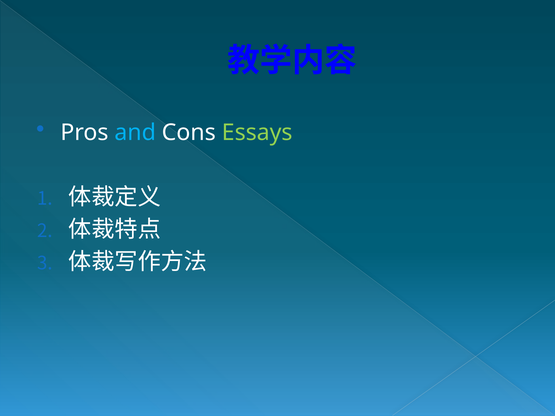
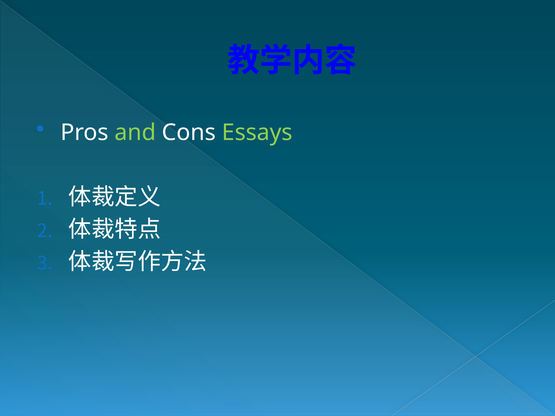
and colour: light blue -> light green
